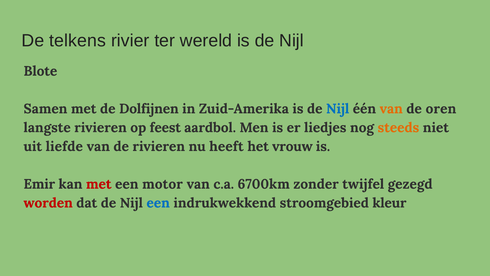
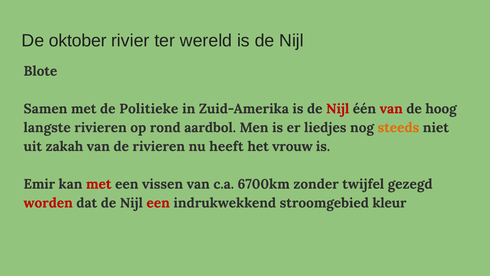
telkens: telkens -> oktober
Dolfijnen: Dolfijnen -> Politieke
Nijl at (338, 109) colour: blue -> red
van at (391, 109) colour: orange -> red
oren: oren -> hoog
feest: feest -> rond
liefde: liefde -> zakah
motor: motor -> vissen
een at (158, 203) colour: blue -> red
